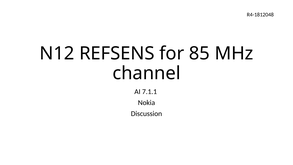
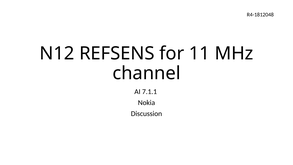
85: 85 -> 11
